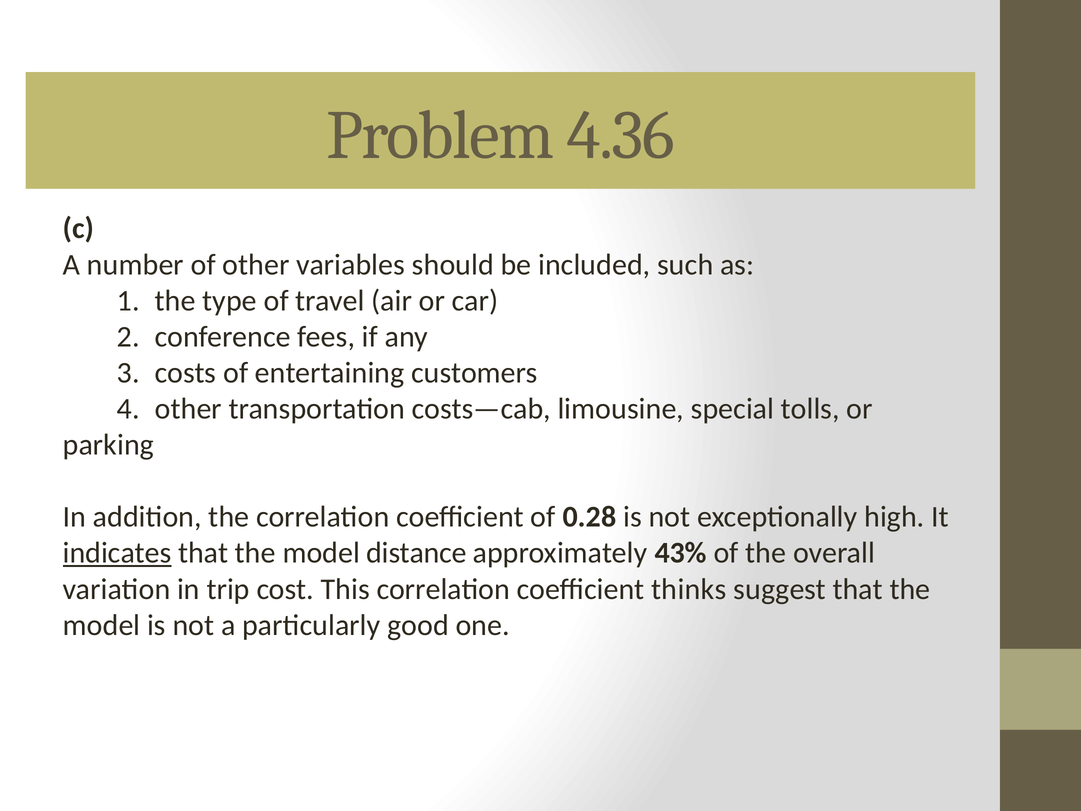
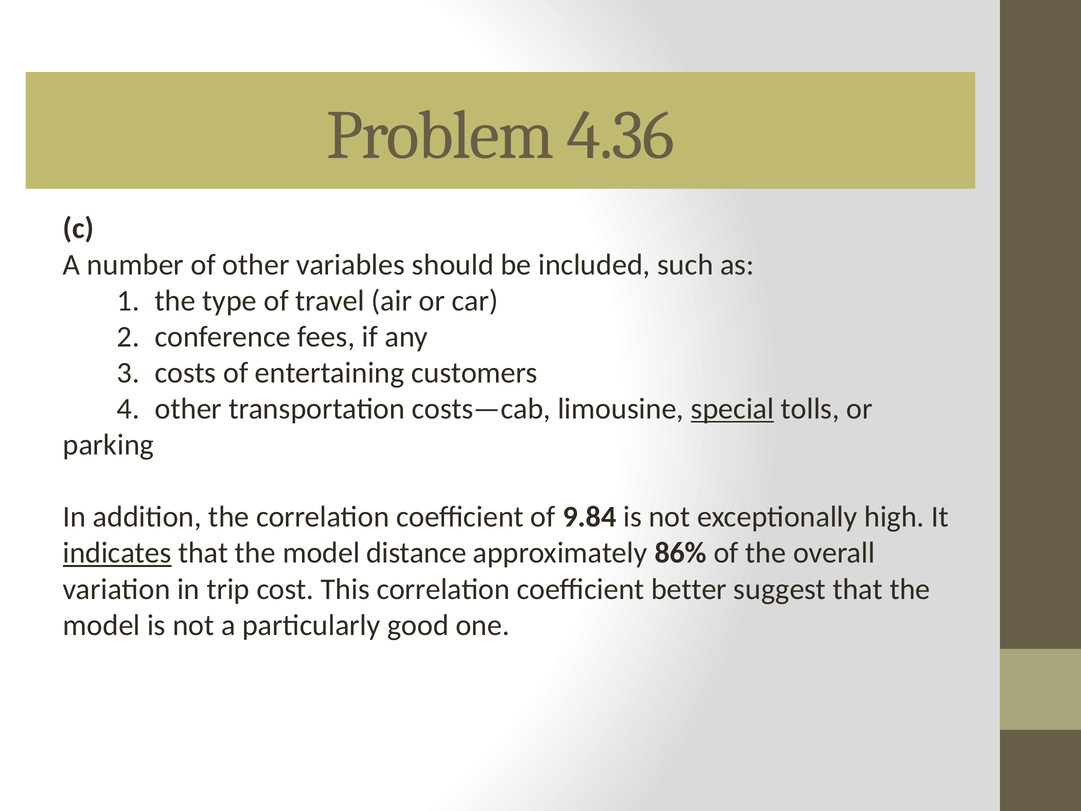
special underline: none -> present
0.28: 0.28 -> 9.84
43%: 43% -> 86%
thinks: thinks -> better
